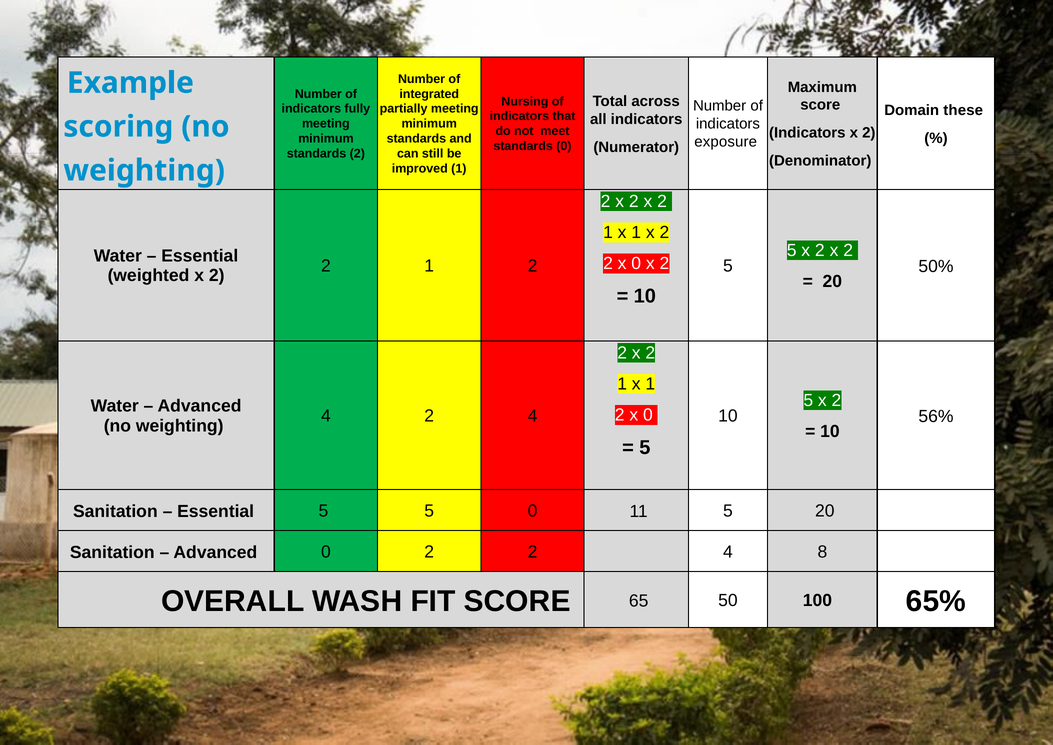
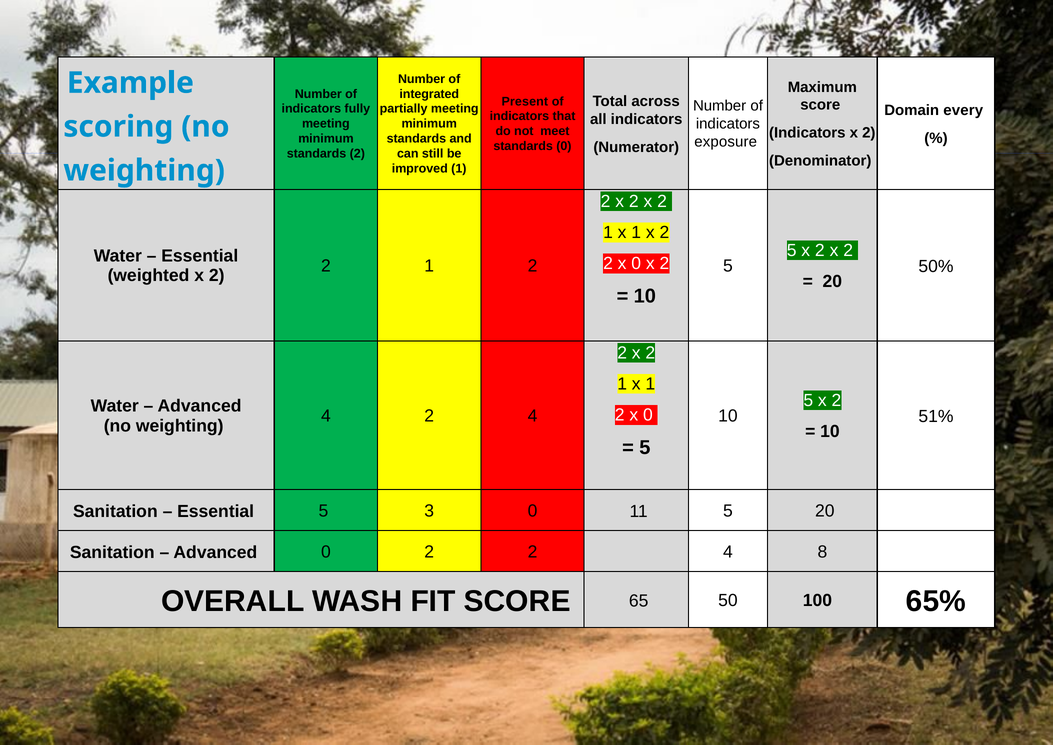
Nursing: Nursing -> Present
these: these -> every
56%: 56% -> 51%
Essential 5 5: 5 -> 3
